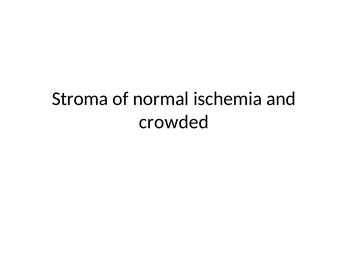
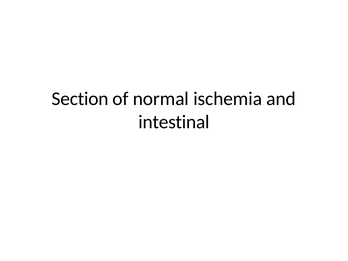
Stroma: Stroma -> Section
crowded: crowded -> intestinal
